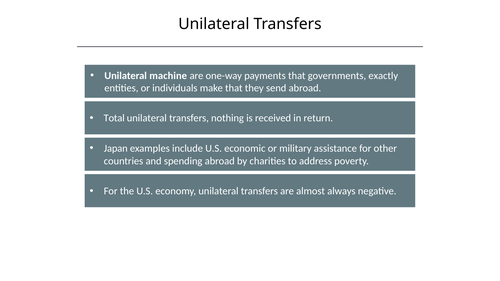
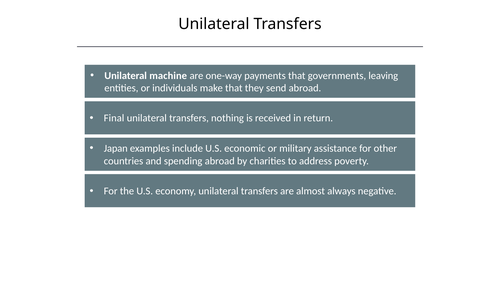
exactly: exactly -> leaving
Total: Total -> Final
